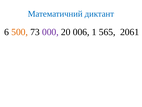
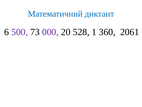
500 colour: orange -> purple
006: 006 -> 528
565: 565 -> 360
